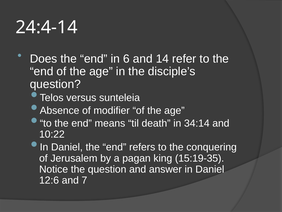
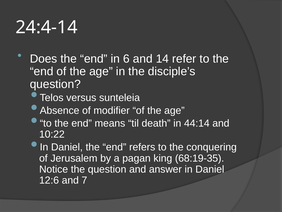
34:14: 34:14 -> 44:14
15:19-35: 15:19-35 -> 68:19-35
